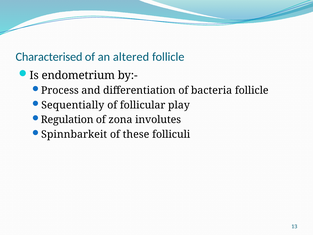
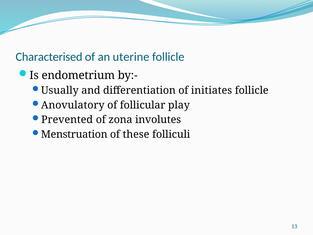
altered: altered -> uterine
Process: Process -> Usually
bacteria: bacteria -> initiates
Sequentially: Sequentially -> Anovulatory
Regulation: Regulation -> Prevented
Spinnbarkeit: Spinnbarkeit -> Menstruation
